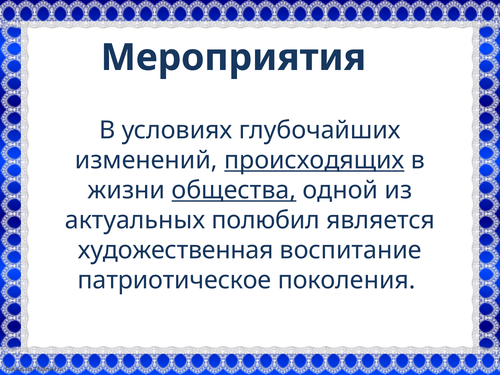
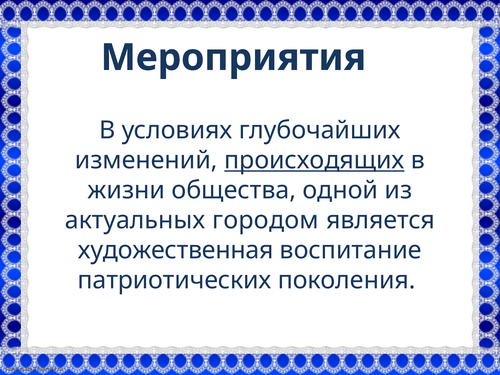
общества underline: present -> none
полюбил: полюбил -> городом
патриотическое: патриотическое -> патриотических
